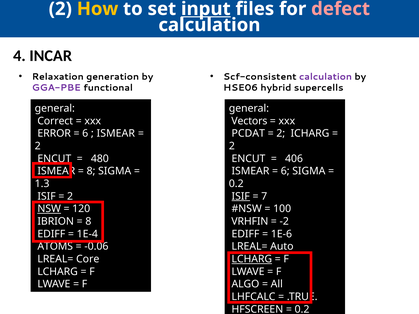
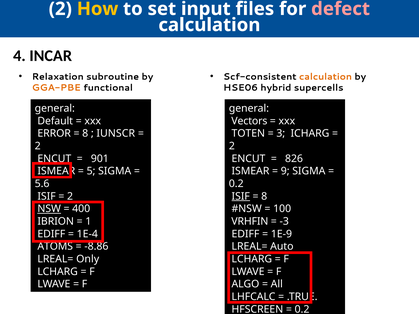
input underline: present -> none
generation: generation -> subroutine
calculation at (326, 77) colour: purple -> orange
GGA-PBE colour: purple -> orange
Correct: Correct -> Default
6 at (85, 134): 6 -> 8
ISMEAR at (116, 134): ISMEAR -> IUNSCR
PCDAT: PCDAT -> TOTEN
2 at (281, 134): 2 -> 3
480: 480 -> 901
406: 406 -> 826
8 at (91, 171): 8 -> 5
6 at (285, 171): 6 -> 9
1.3: 1.3 -> 5.6
7 at (264, 196): 7 -> 8
120: 120 -> 400
8 at (88, 222): 8 -> 1
-2: -2 -> -3
1E-6: 1E-6 -> 1E-9
-0.06: -0.06 -> -8.86
Core: Core -> Only
LCHARG at (252, 259) underline: present -> none
